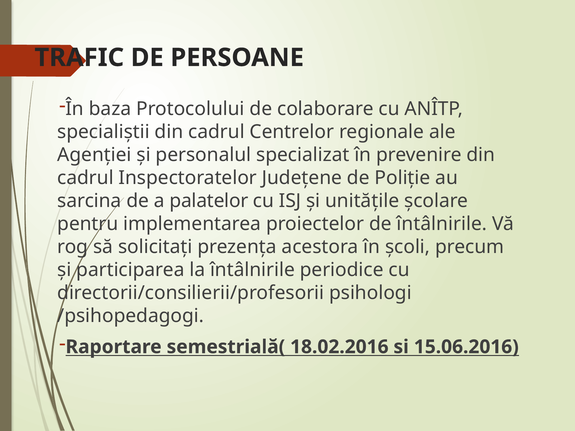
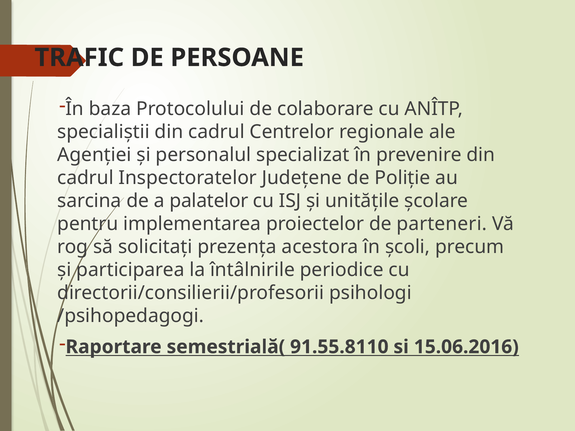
de întâlnirile: întâlnirile -> parteneri
18.02.2016: 18.02.2016 -> 91.55.8110
